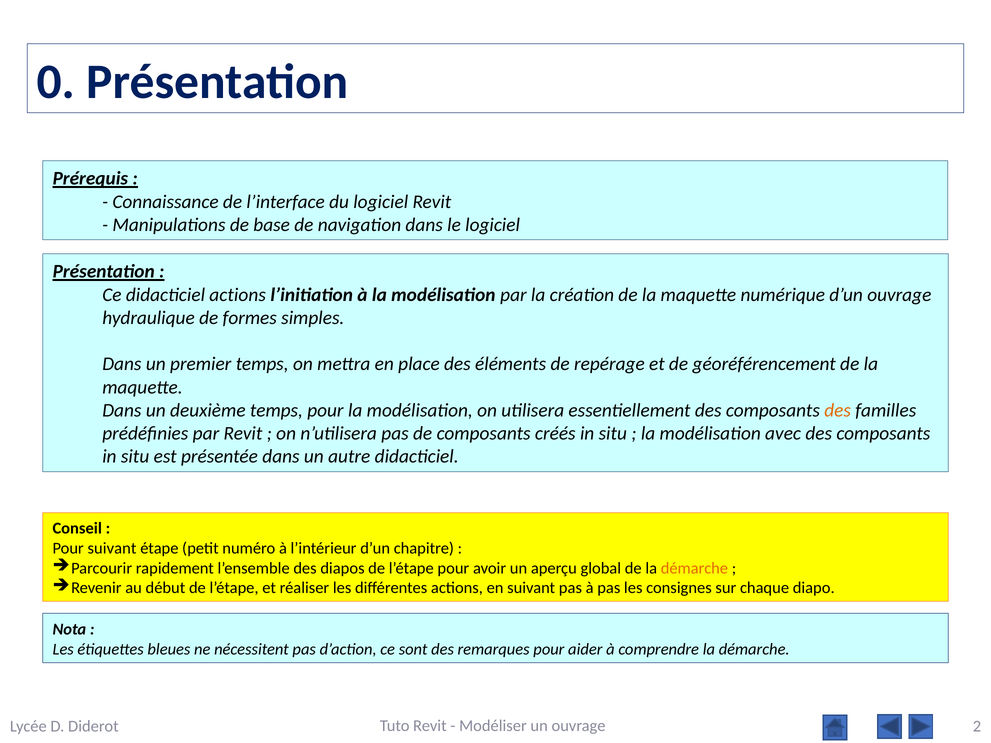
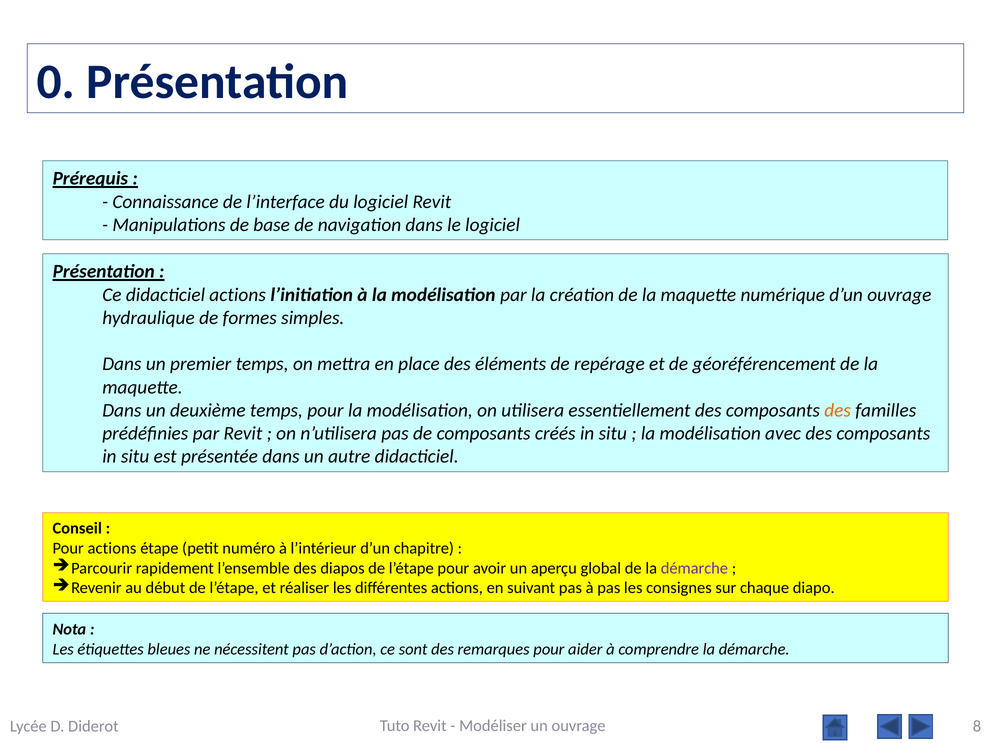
Pour suivant: suivant -> actions
démarche at (694, 568) colour: orange -> purple
2: 2 -> 8
